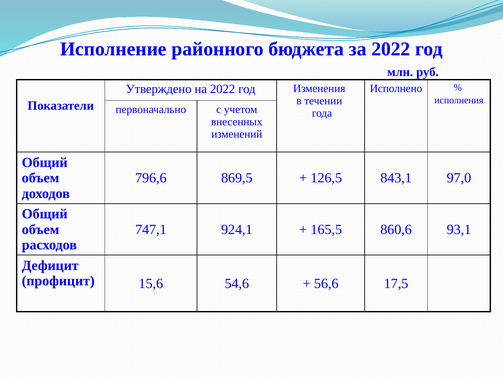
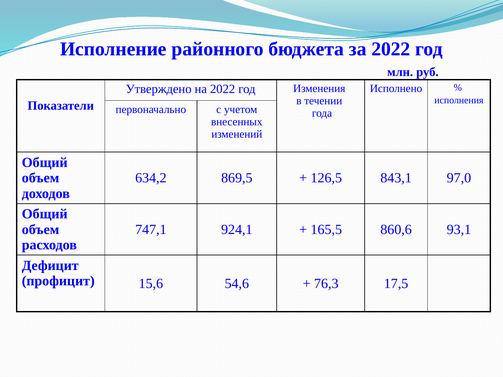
796,6: 796,6 -> 634,2
56,6: 56,6 -> 76,3
